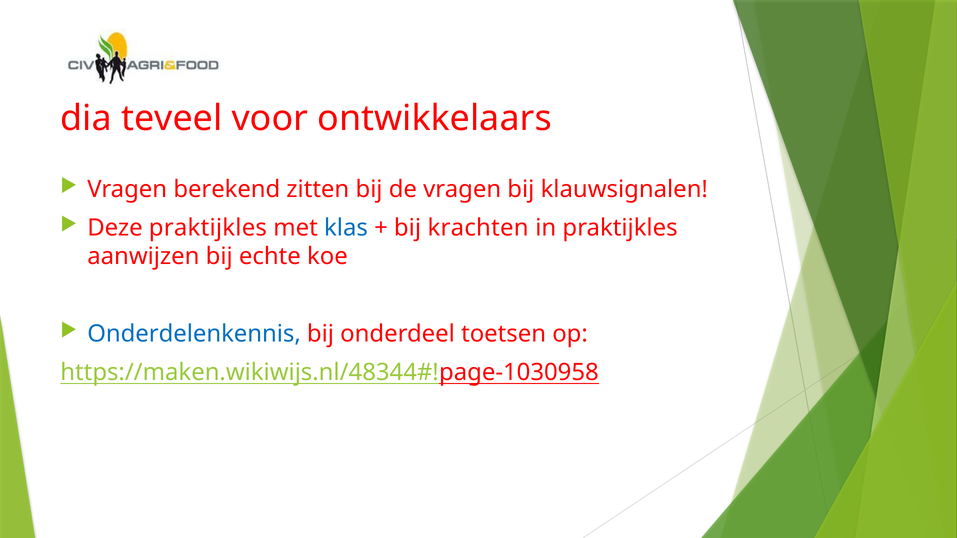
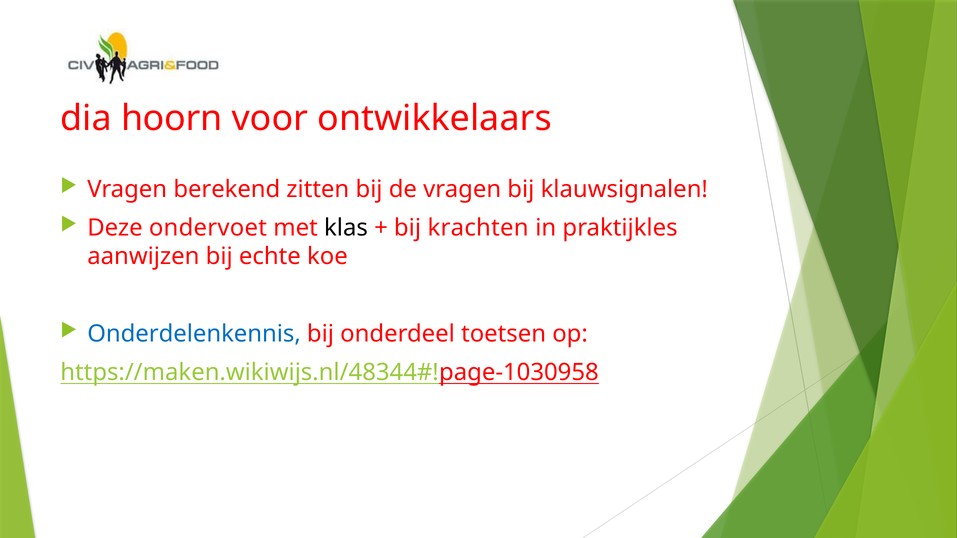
teveel: teveel -> hoorn
Deze praktijkles: praktijkles -> ondervoet
klas colour: blue -> black
